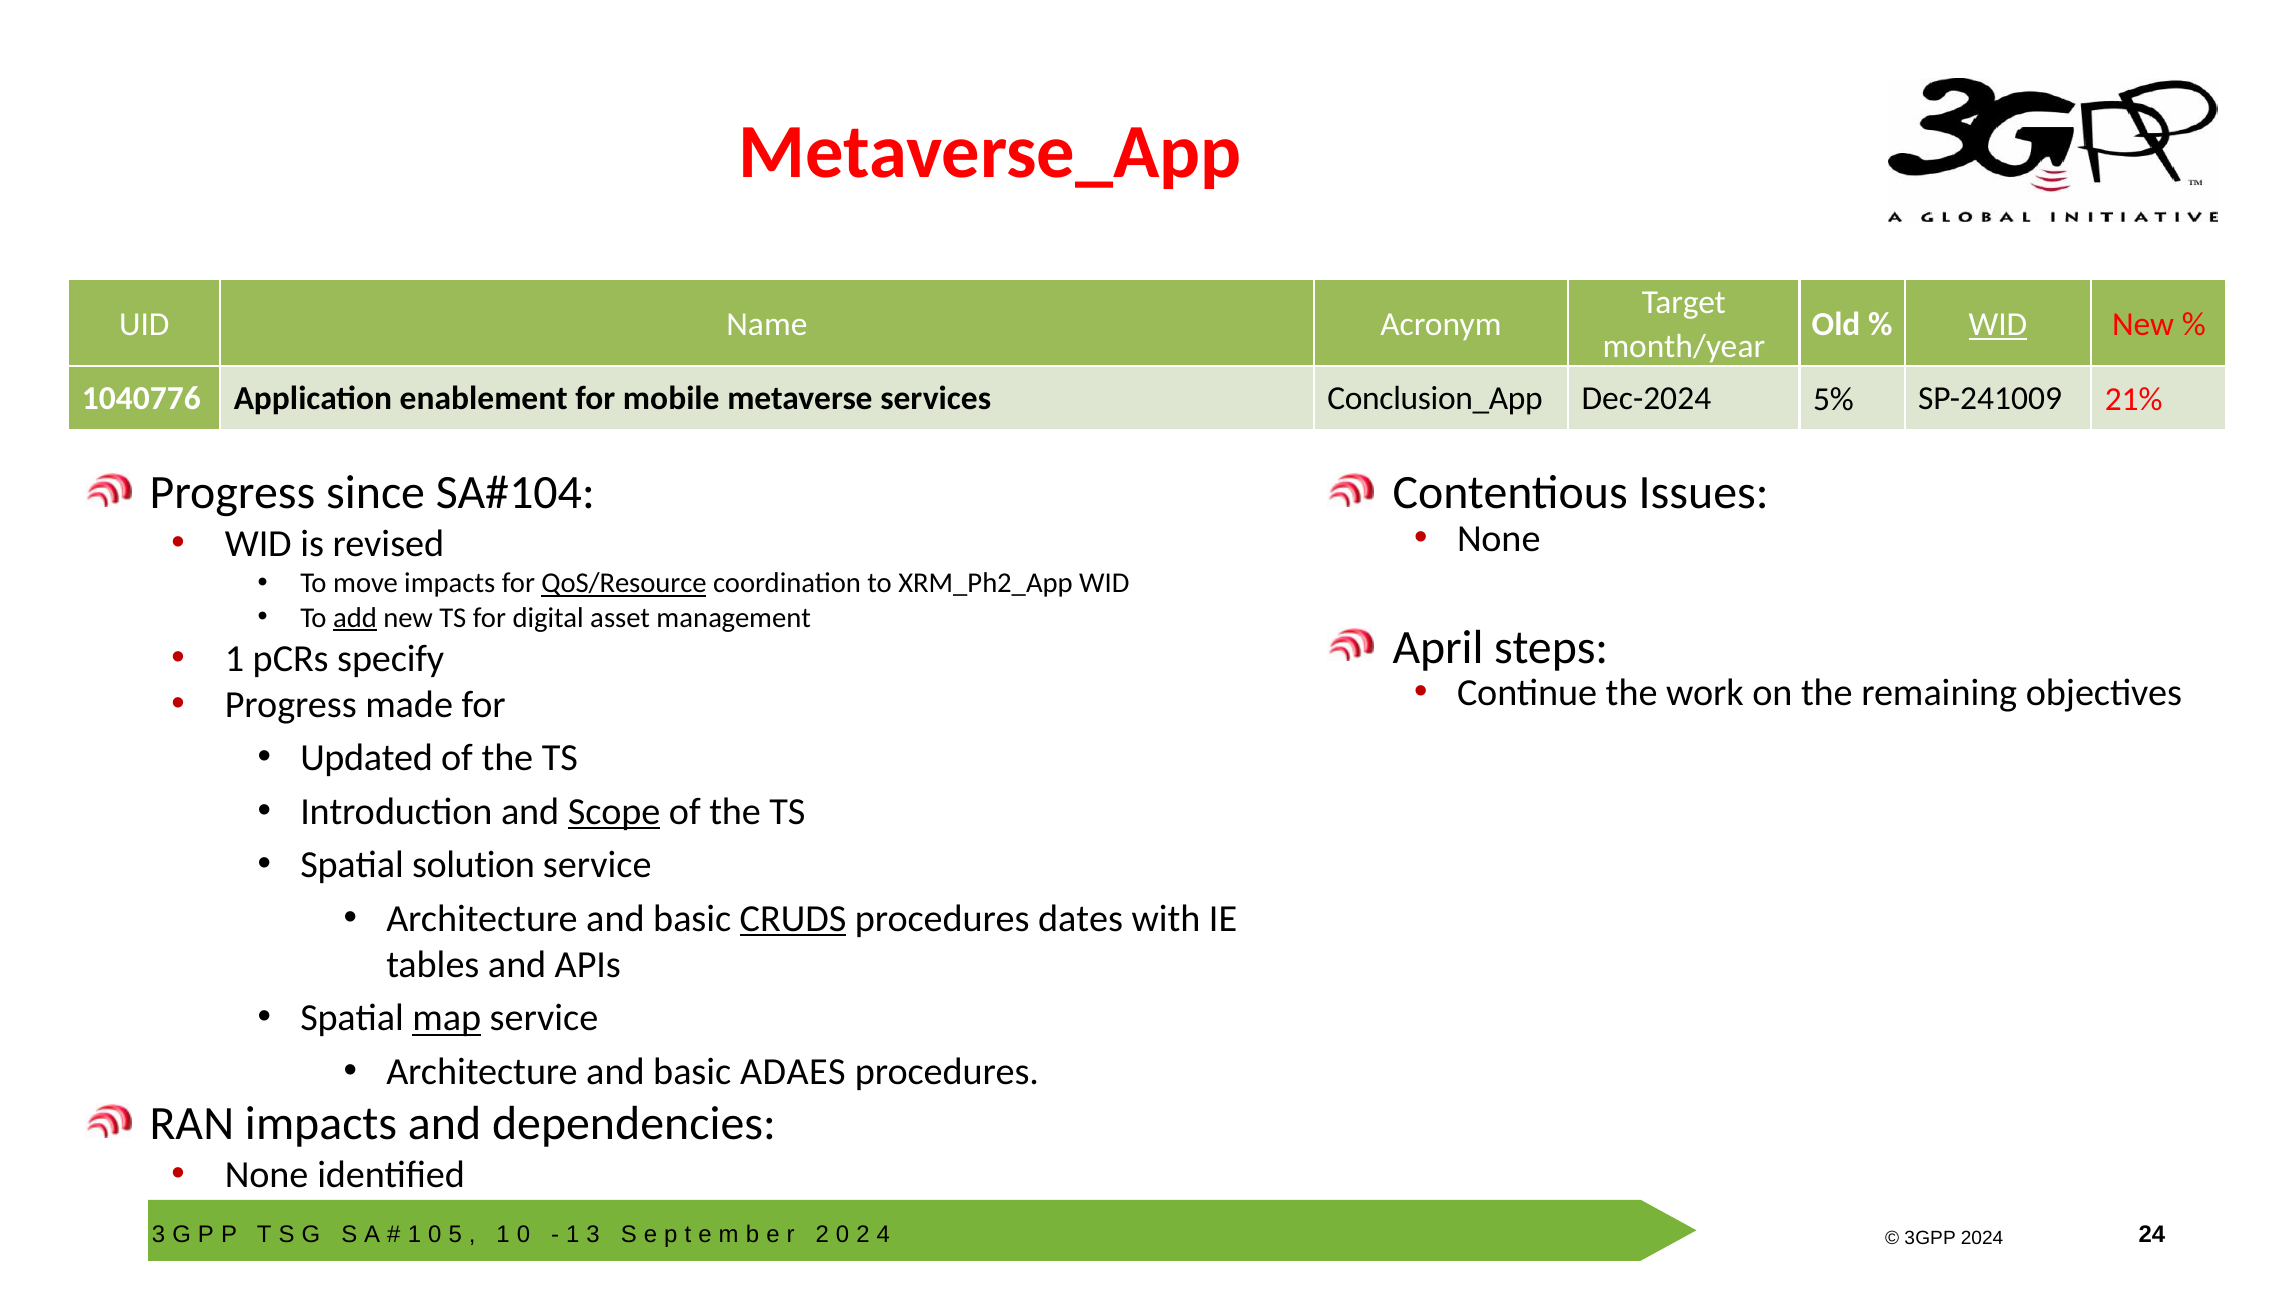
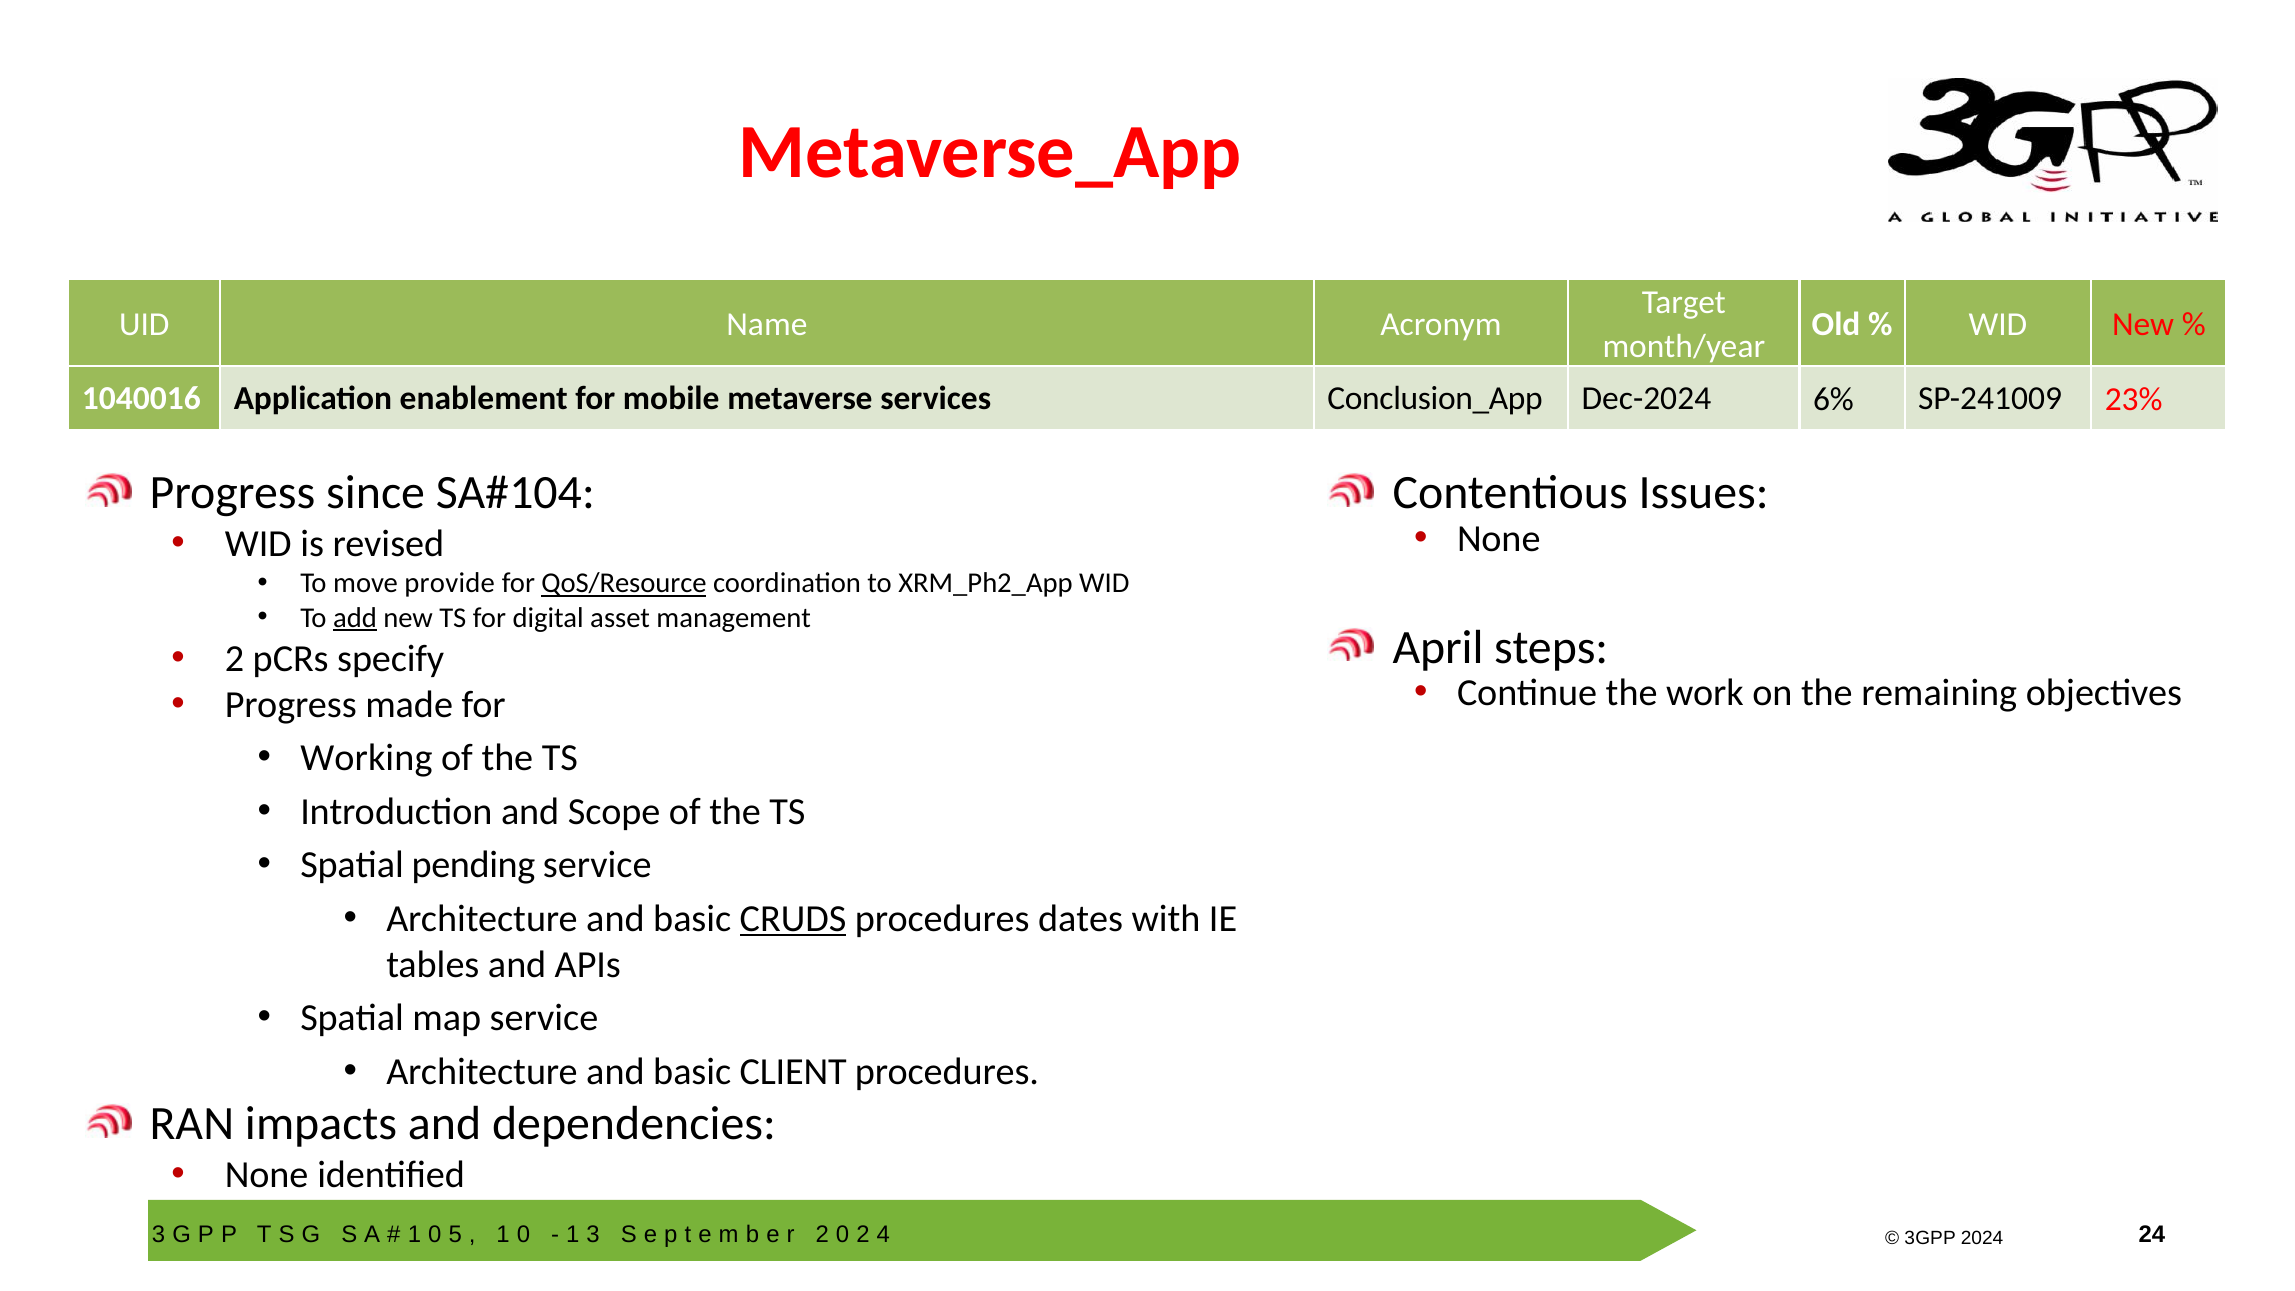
WID at (1998, 324) underline: present -> none
1040776: 1040776 -> 1040016
5%: 5% -> 6%
21%: 21% -> 23%
move impacts: impacts -> provide
1 at (235, 659): 1 -> 2
Updated: Updated -> Working
Scope underline: present -> none
solution: solution -> pending
map underline: present -> none
ADAES: ADAES -> CLIENT
